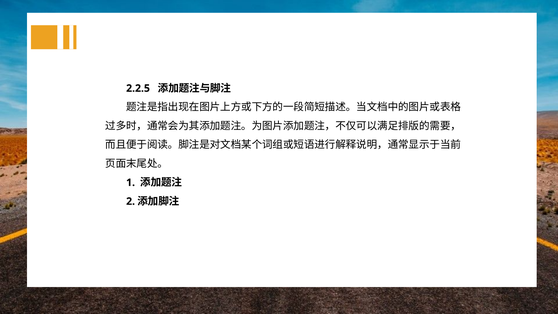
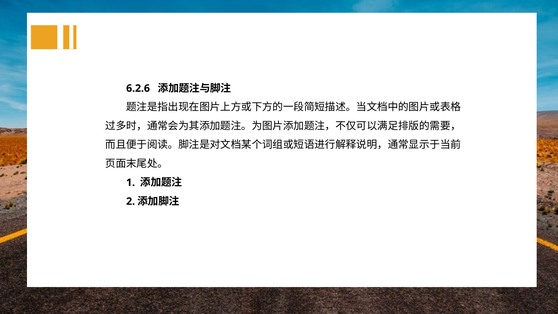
2.2.5: 2.2.5 -> 6.2.6
